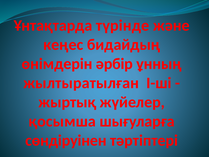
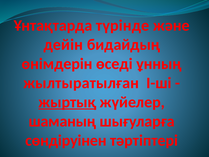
кеңес: кеңес -> дейiн
әрбiр: әрбiр -> өседi
жыртық underline: none -> present
қосымша: қосымша -> шаманың
